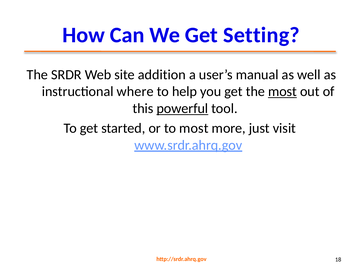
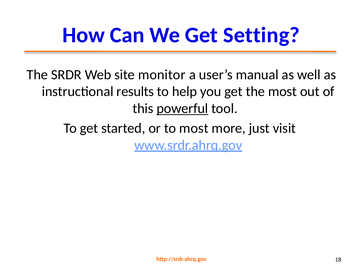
addition: addition -> monitor
where: where -> results
most at (283, 92) underline: present -> none
